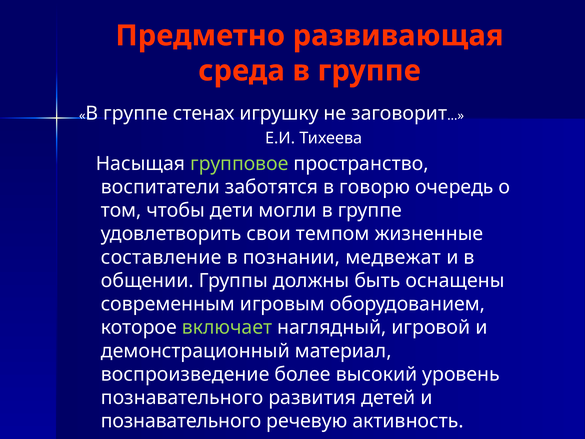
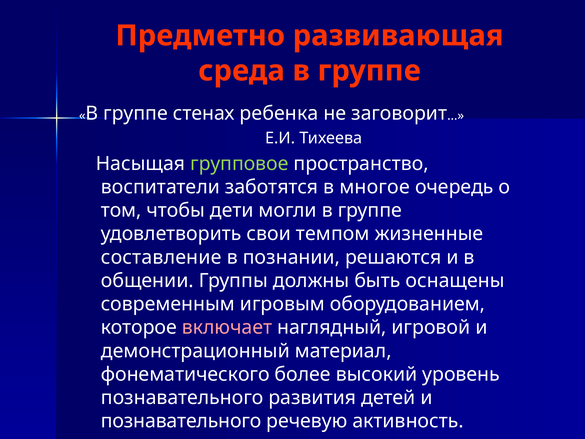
игрушку: игрушку -> ребенка
говорю: говорю -> многое
медвежат: медвежат -> решаются
включает colour: light green -> pink
воспроизведение: воспроизведение -> фонематического
